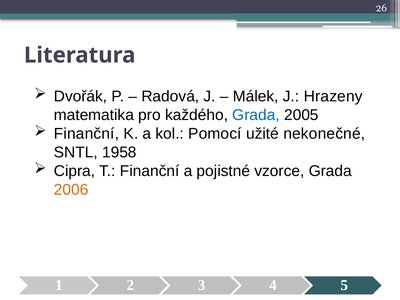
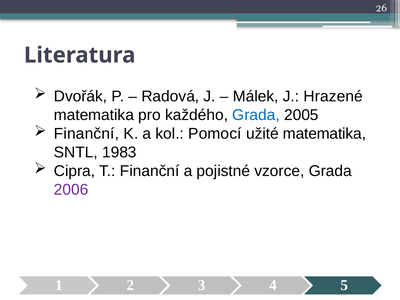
Hrazeny: Hrazeny -> Hrazené
užité nekonečné: nekonečné -> matematika
1958: 1958 -> 1983
2006 colour: orange -> purple
